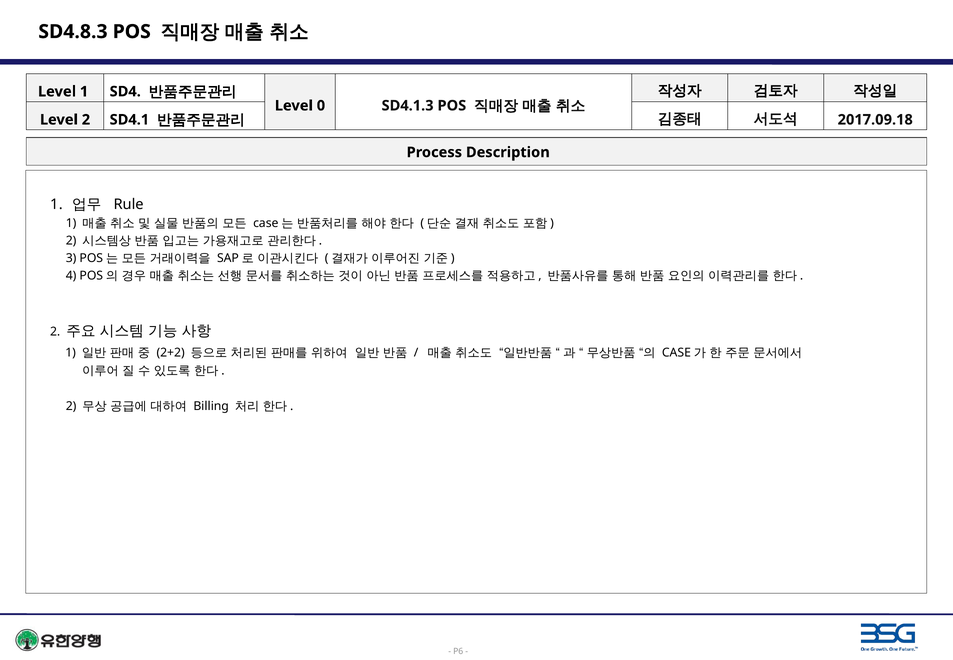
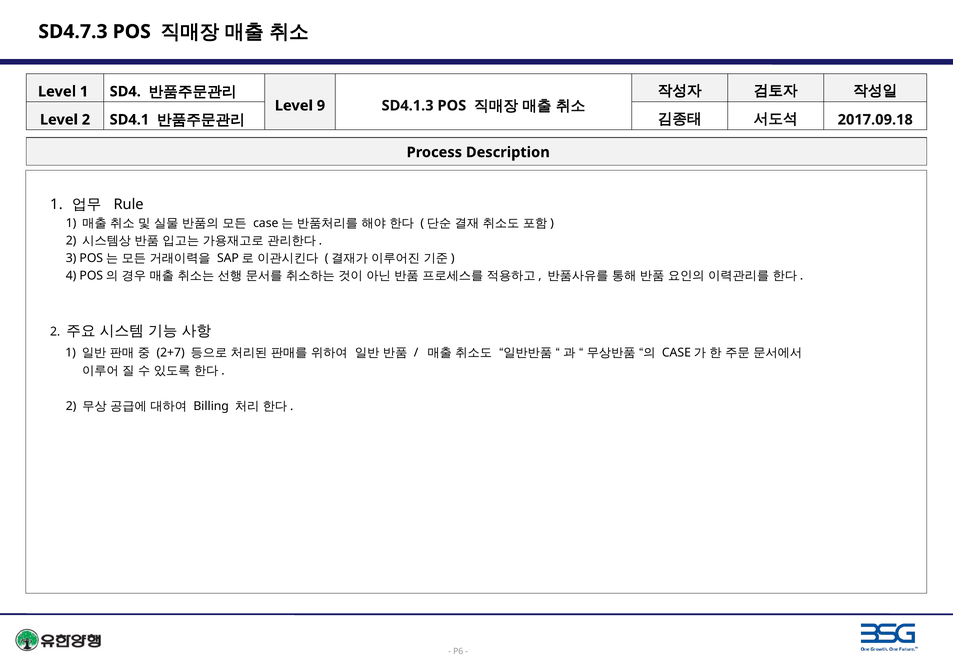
SD4.8.3: SD4.8.3 -> SD4.7.3
0: 0 -> 9
2+2: 2+2 -> 2+7
